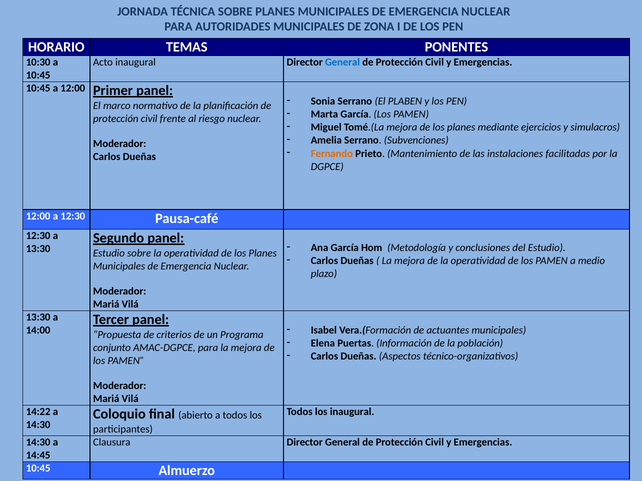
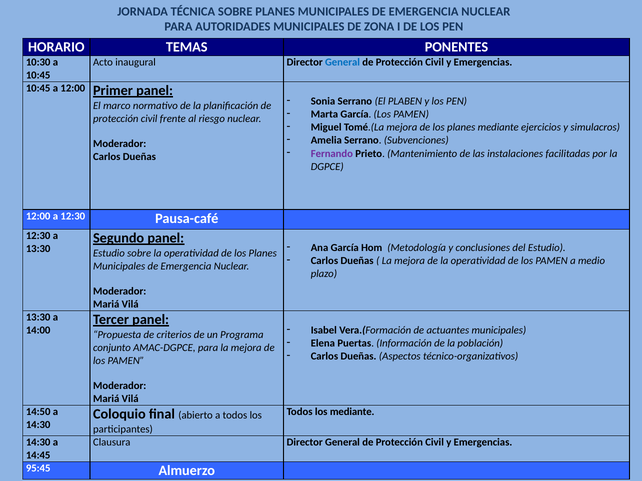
Fernando colour: orange -> purple
14:22: 14:22 -> 14:50
los inaugural: inaugural -> mediante
10:45 at (38, 469): 10:45 -> 95:45
